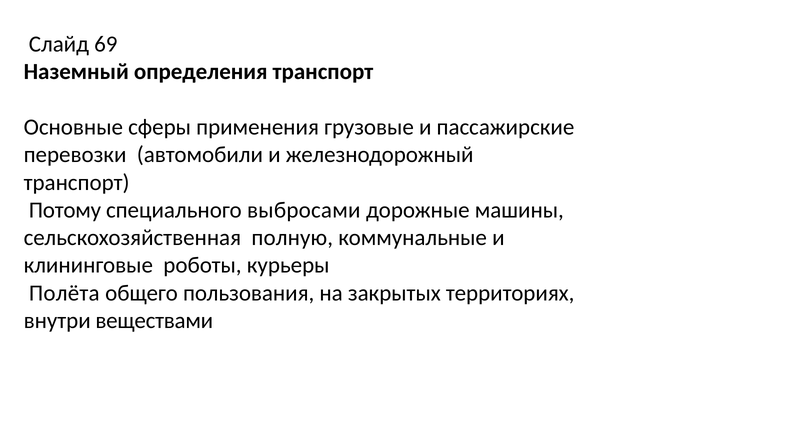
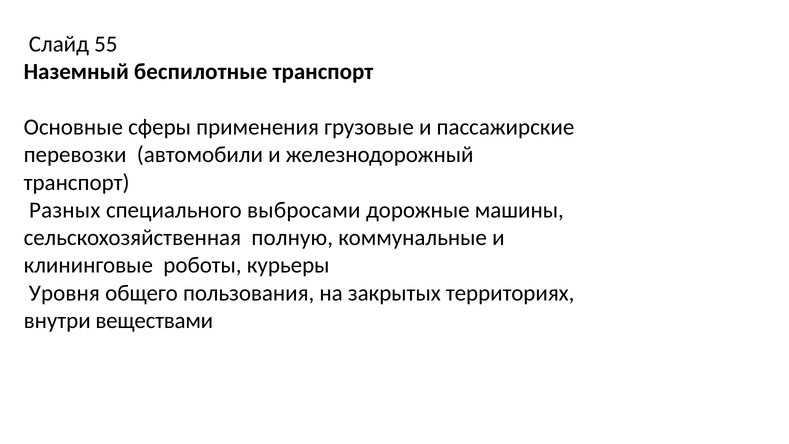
69: 69 -> 55
определения: определения -> беспилотные
Потому: Потому -> Разных
Полёта: Полёта -> Уровня
